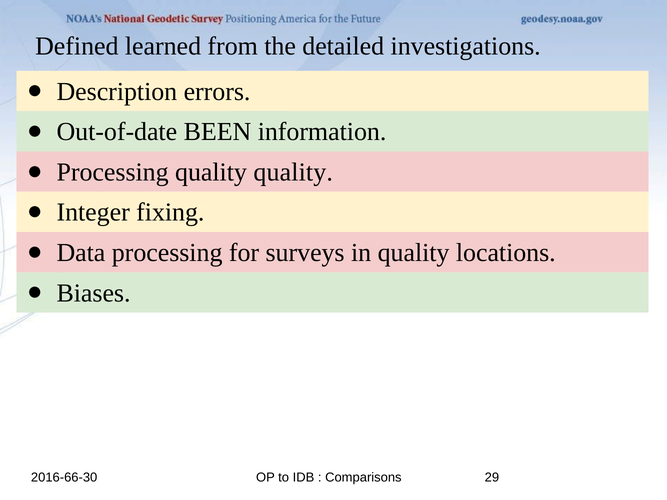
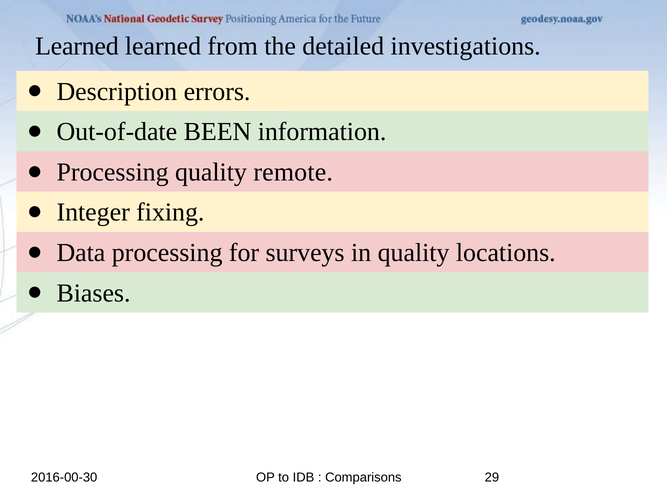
Defined at (77, 46): Defined -> Learned
quality quality: quality -> remote
2016-66-30: 2016-66-30 -> 2016-00-30
